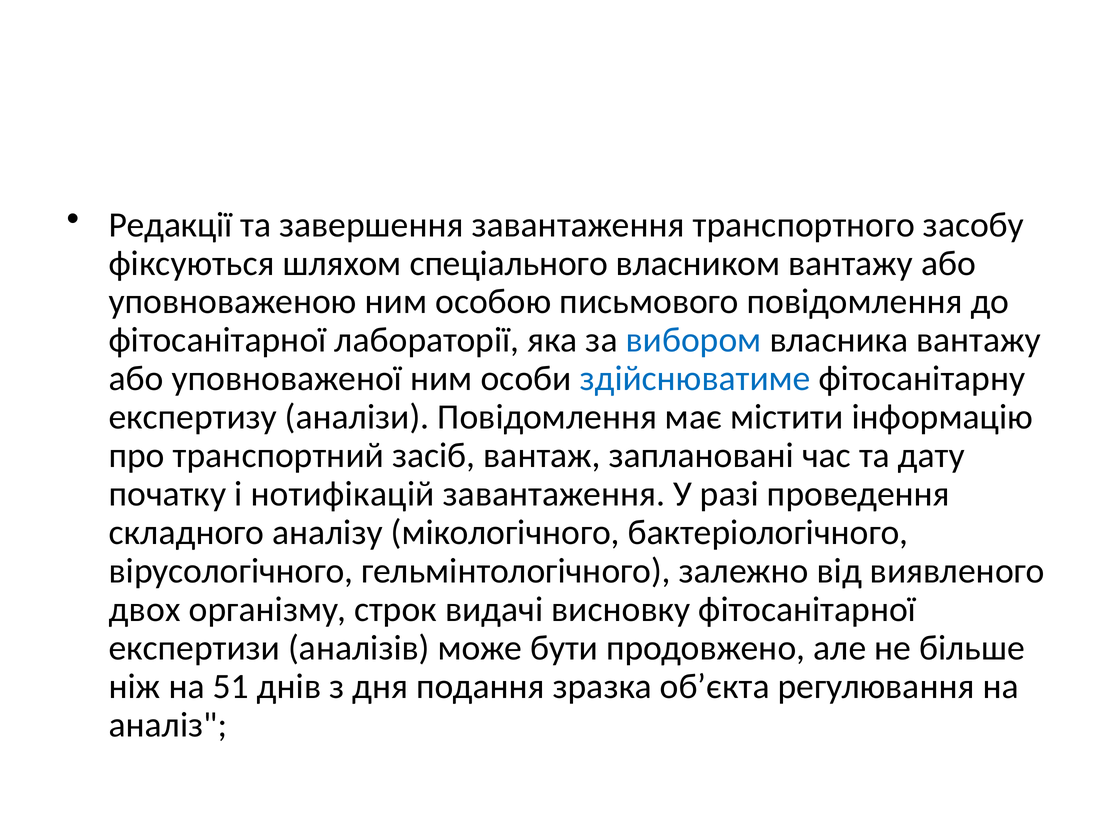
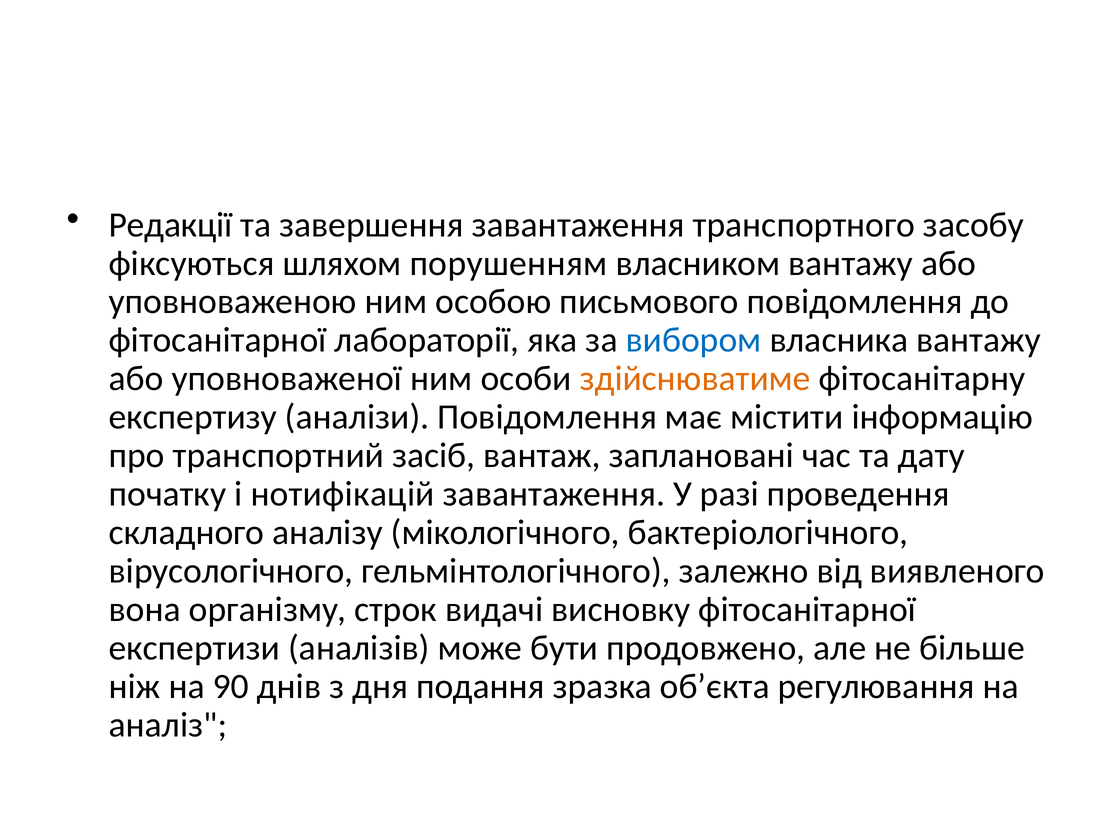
спеціального: спеціального -> порушенням
здійснюватиме colour: blue -> orange
двох: двох -> вона
51: 51 -> 90
